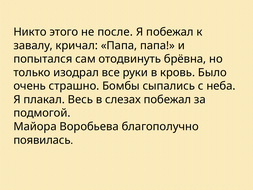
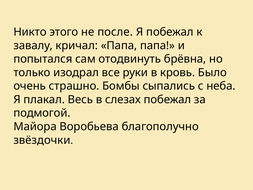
появилась: появилась -> звёздочки
